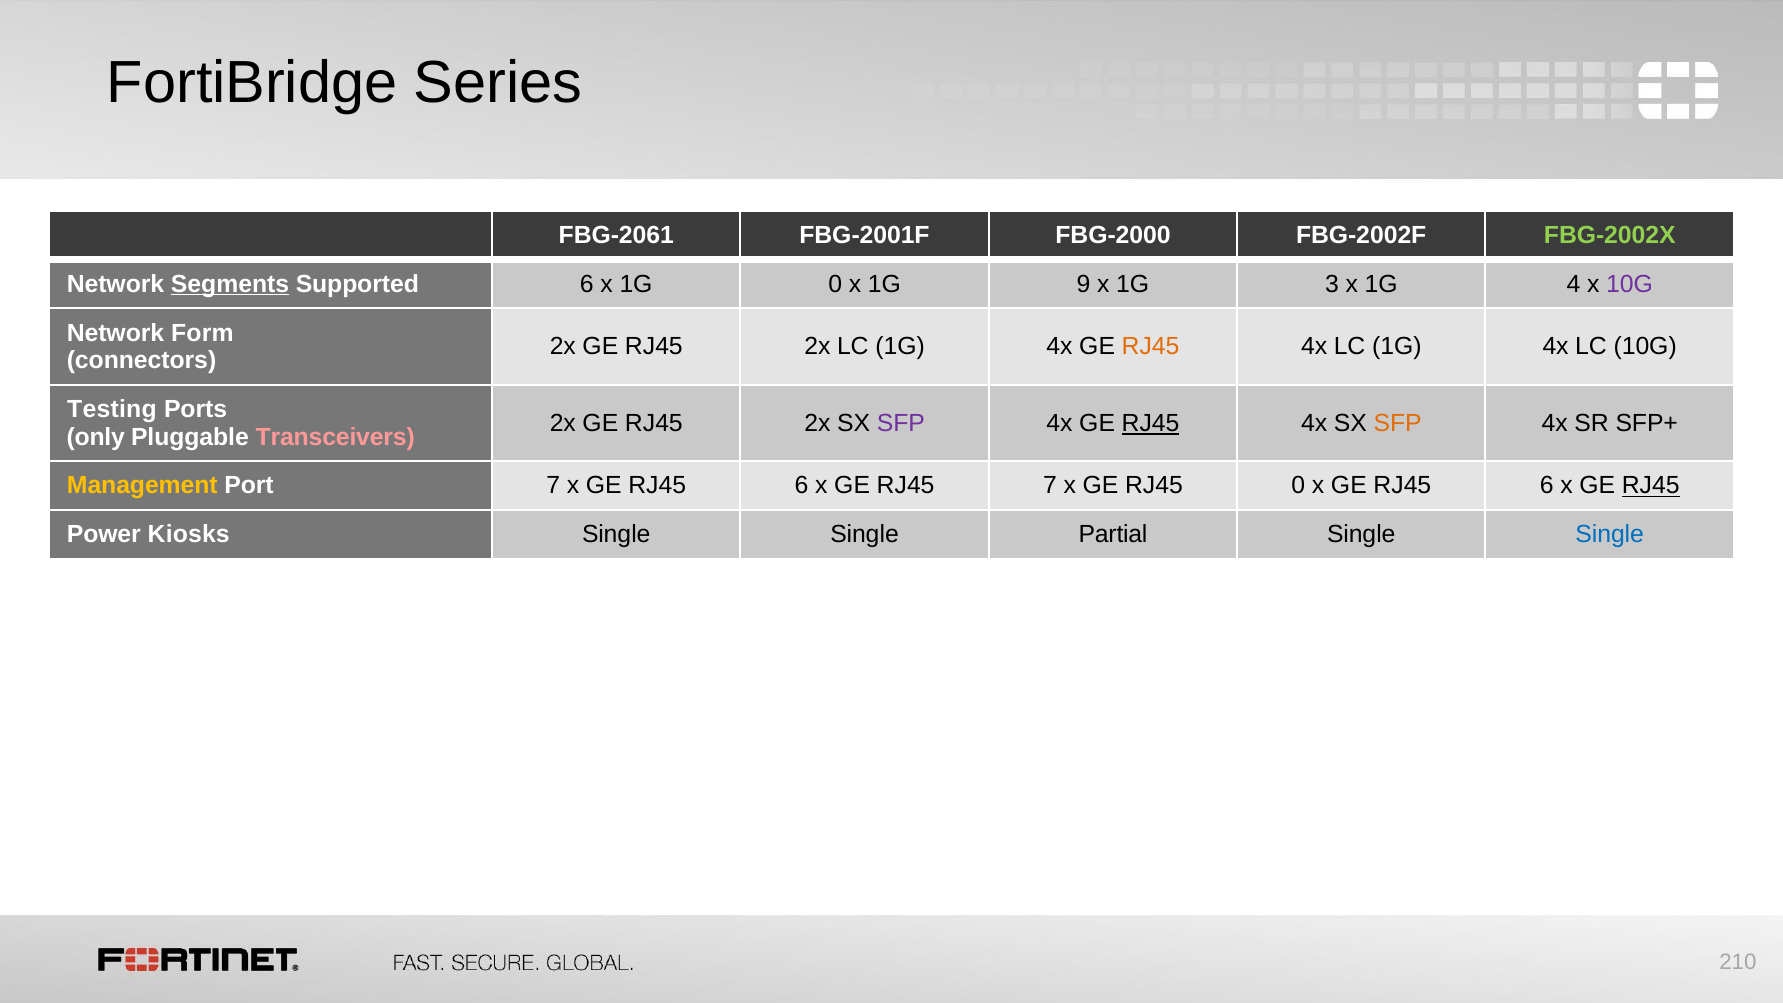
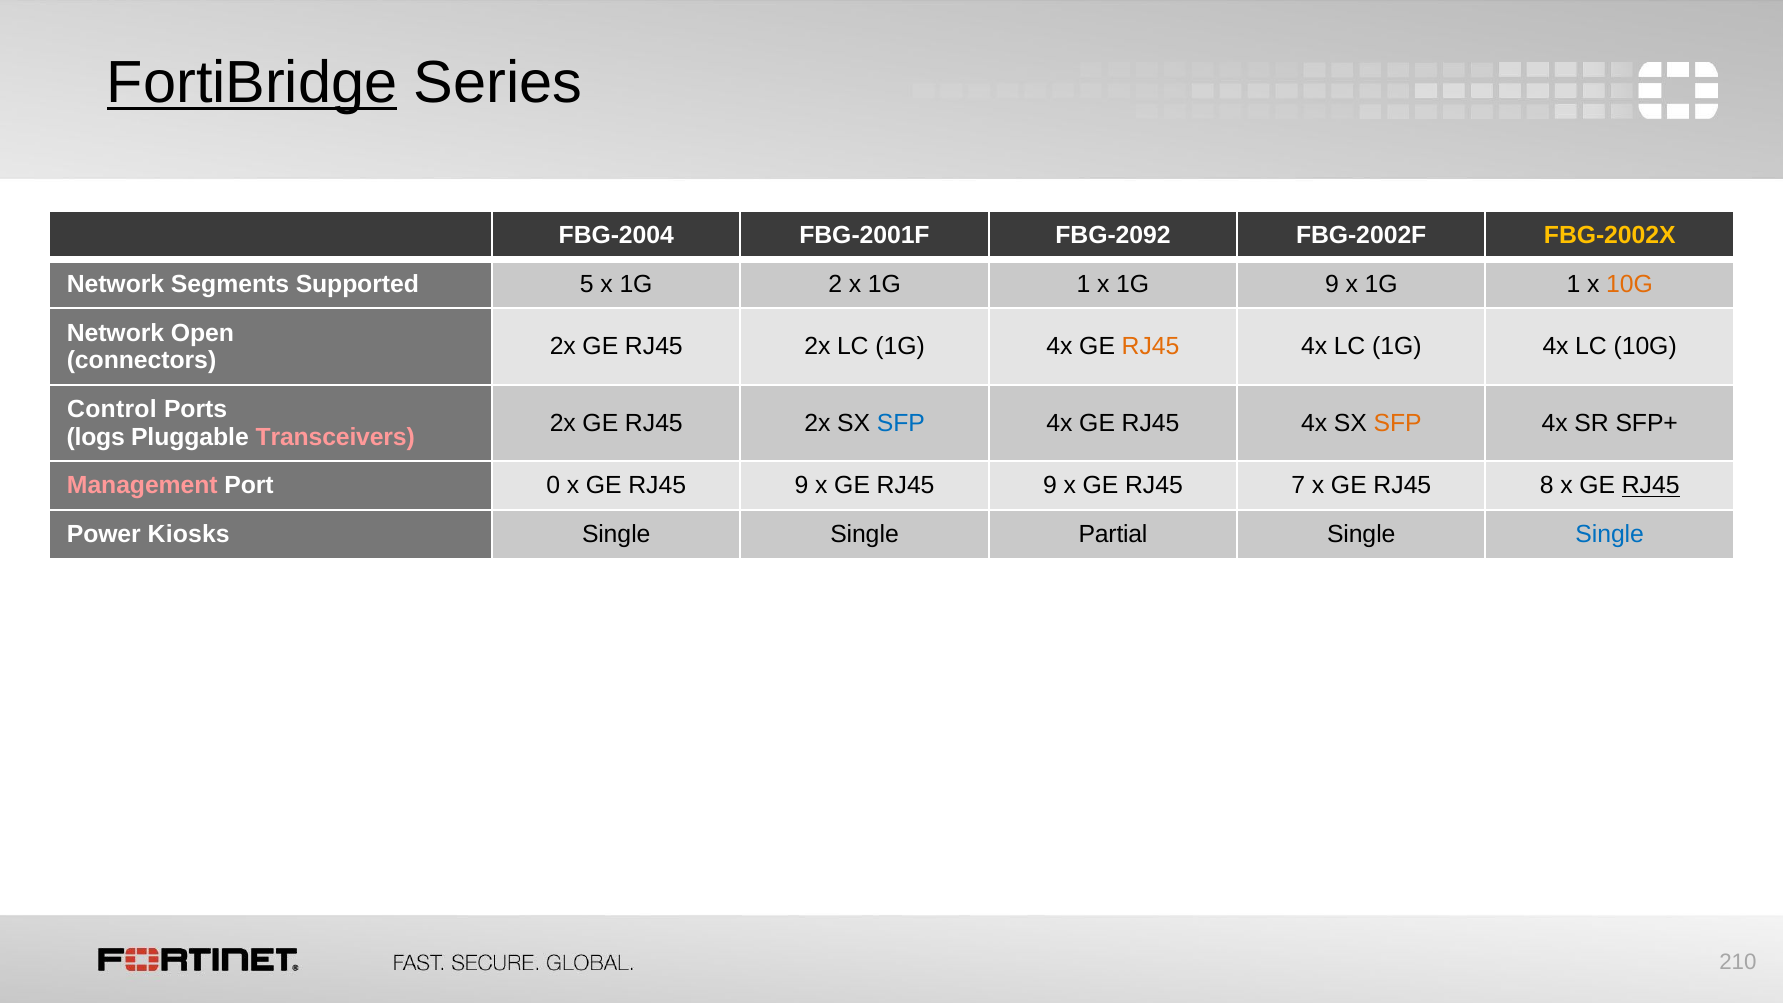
FortiBridge underline: none -> present
FBG-2061: FBG-2061 -> FBG-2004
FBG-2000: FBG-2000 -> FBG-2092
FBG-2002X colour: light green -> yellow
Segments underline: present -> none
Supported 6: 6 -> 5
1G 0: 0 -> 2
9 at (1084, 284): 9 -> 1
1G 3: 3 -> 9
4 at (1573, 284): 4 -> 1
10G at (1629, 284) colour: purple -> orange
Form: Form -> Open
Testing: Testing -> Control
SFP at (901, 423) colour: purple -> blue
RJ45 at (1151, 423) underline: present -> none
only: only -> logs
Management colour: yellow -> pink
Port 7: 7 -> 0
6 at (802, 486): 6 -> 9
7 at (1050, 486): 7 -> 9
RJ45 0: 0 -> 7
6 at (1547, 486): 6 -> 8
